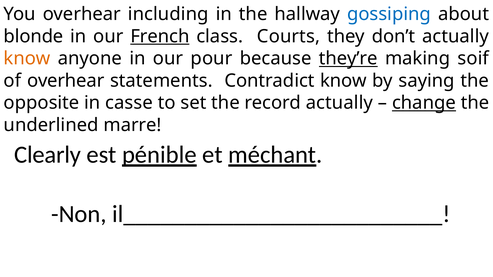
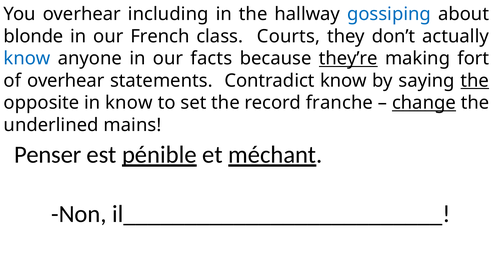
French underline: present -> none
know at (27, 59) colour: orange -> blue
pour: pour -> facts
soif: soif -> fort
the at (475, 81) underline: none -> present
in casse: casse -> know
record actually: actually -> franche
marre: marre -> mains
Clearly: Clearly -> Penser
